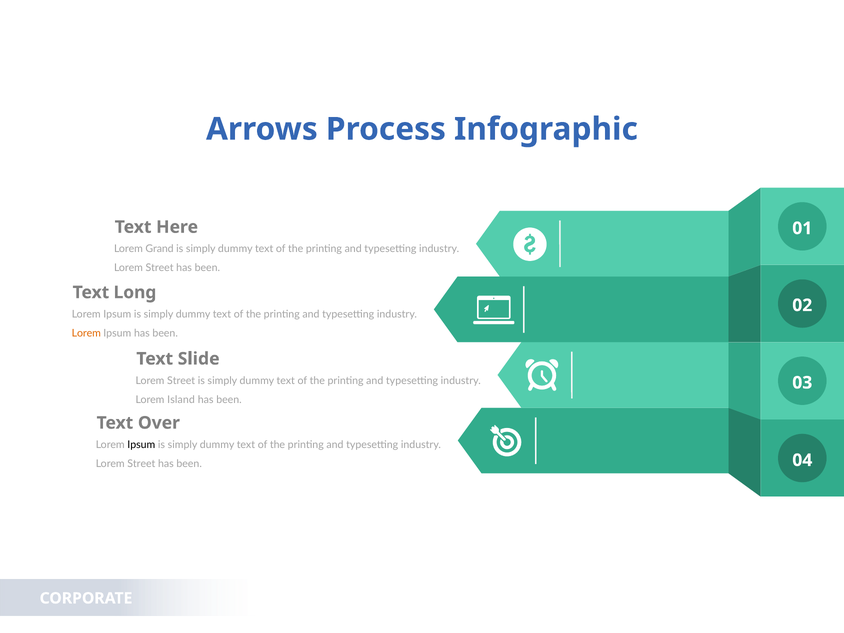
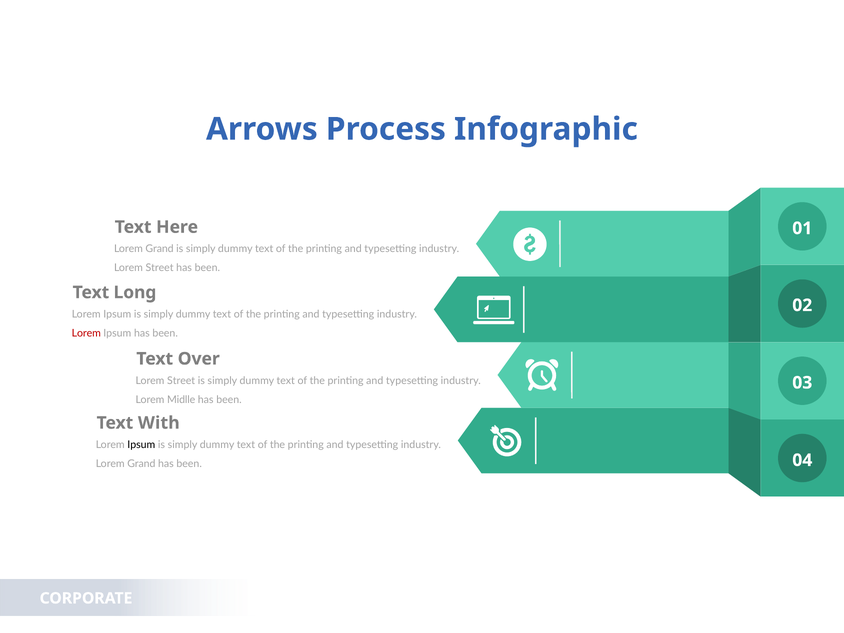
Lorem at (86, 333) colour: orange -> red
Slide: Slide -> Over
Island: Island -> Midlle
Over: Over -> With
Street at (141, 464): Street -> Grand
